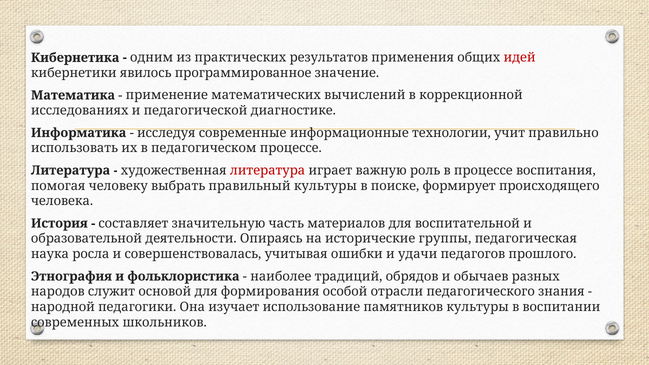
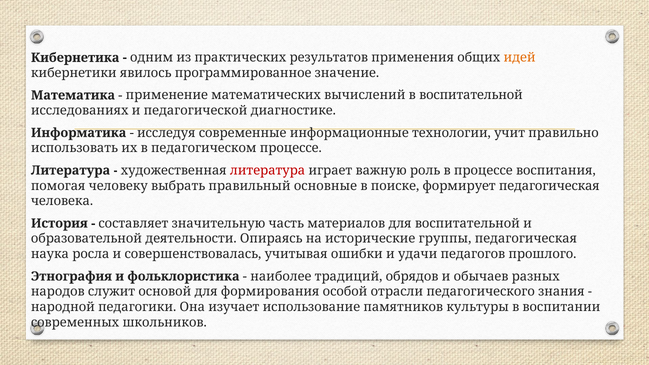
идей colour: red -> orange
в коррекционной: коррекционной -> воспитательной
правильный культуры: культуры -> основные
формирует происходящего: происходящего -> педагогическая
